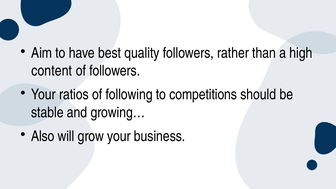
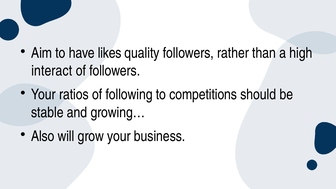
best: best -> likes
content: content -> interact
